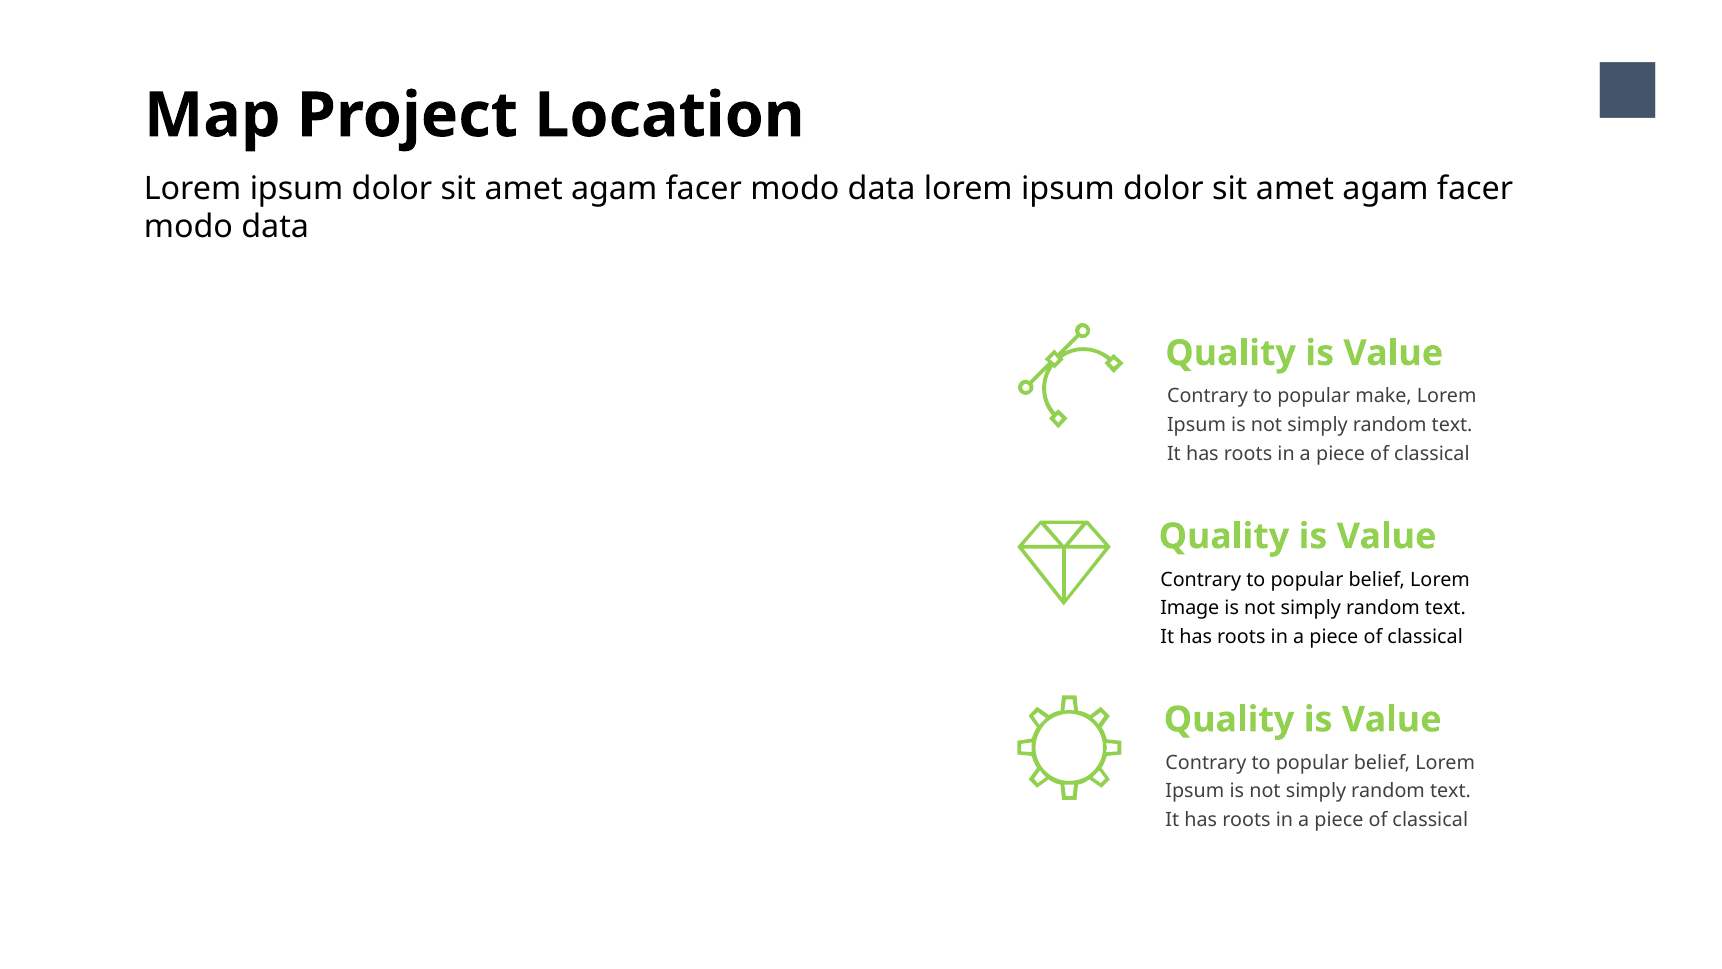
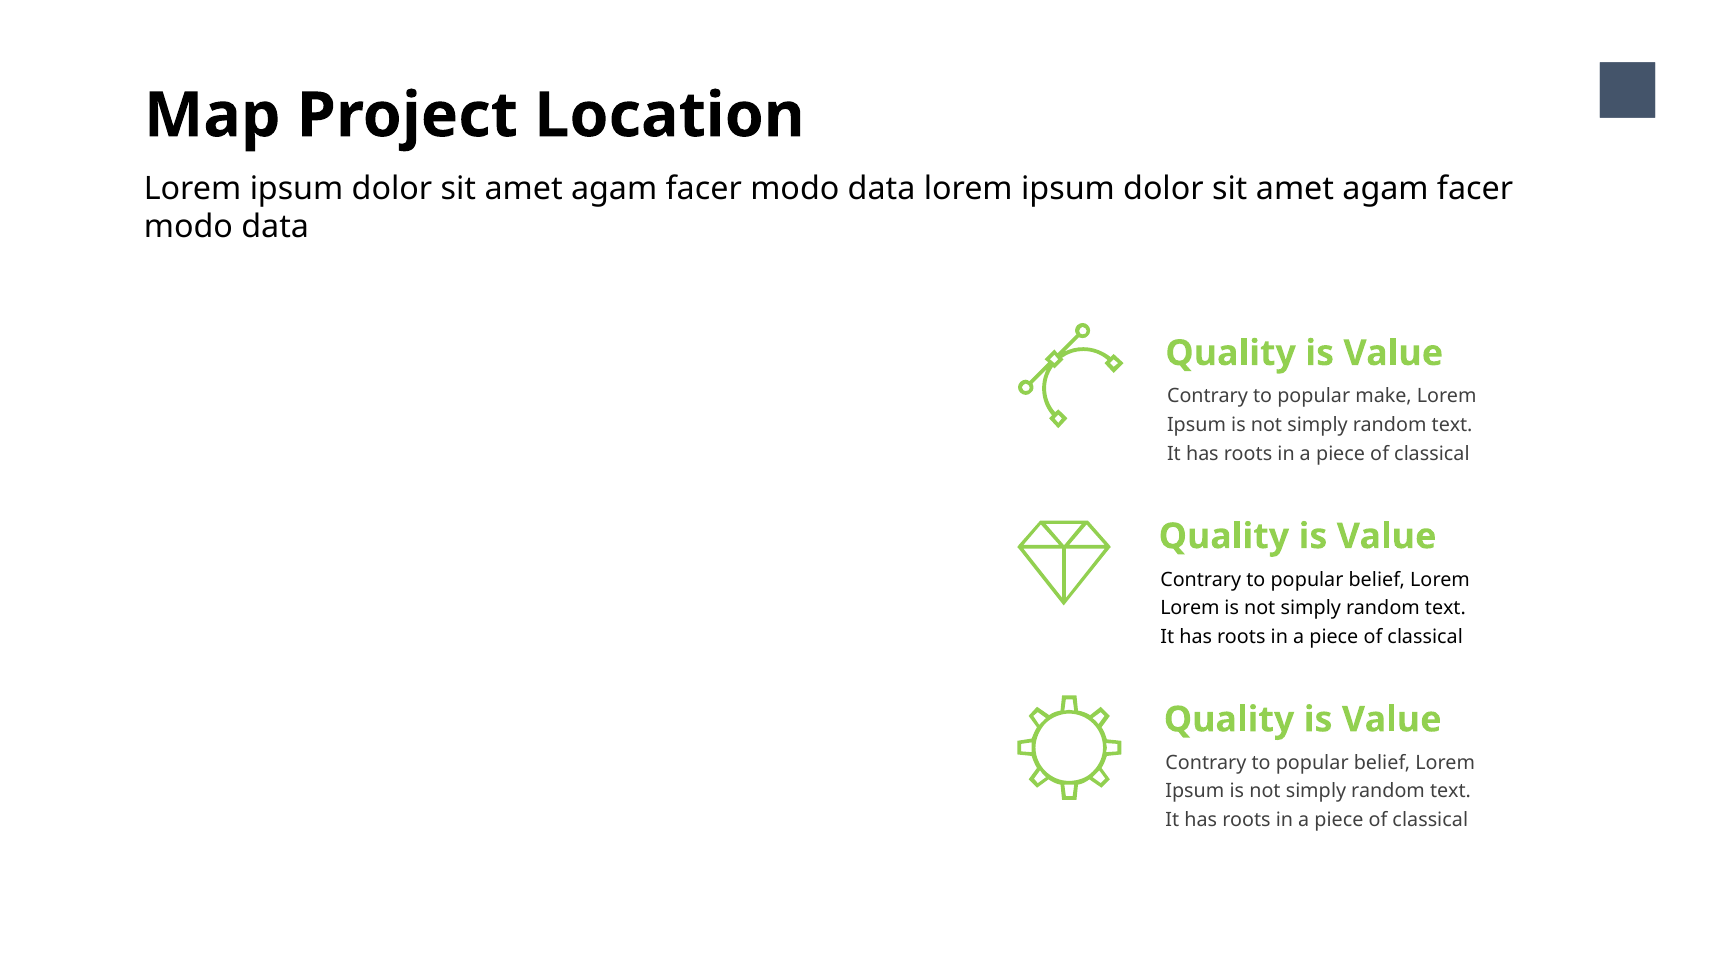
Image at (1190, 608): Image -> Lorem
